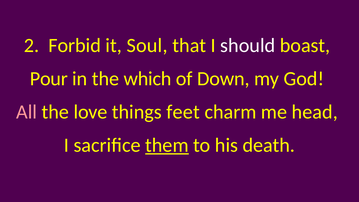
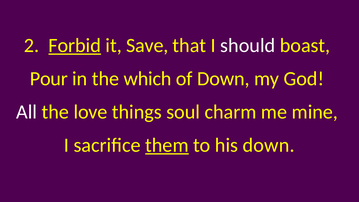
Forbid underline: none -> present
Soul: Soul -> Save
All colour: pink -> white
feet: feet -> soul
head: head -> mine
his death: death -> down
